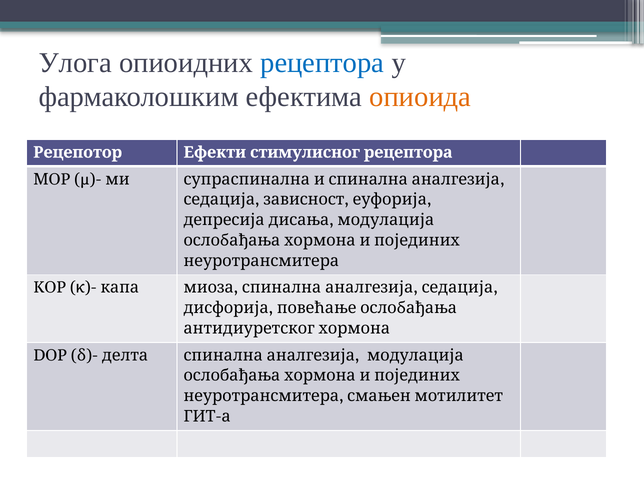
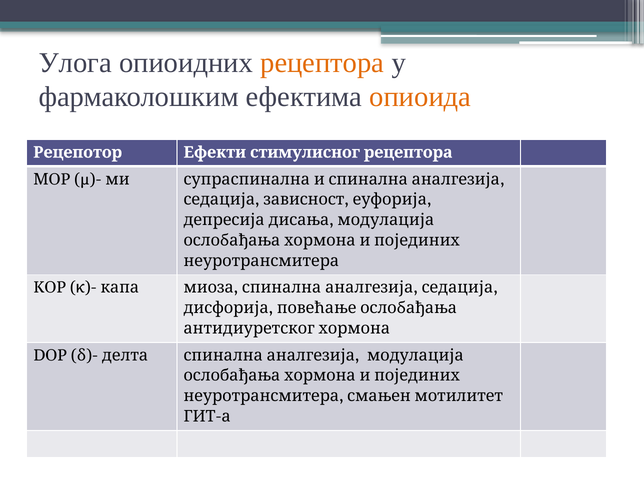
рецептора colour: blue -> orange
